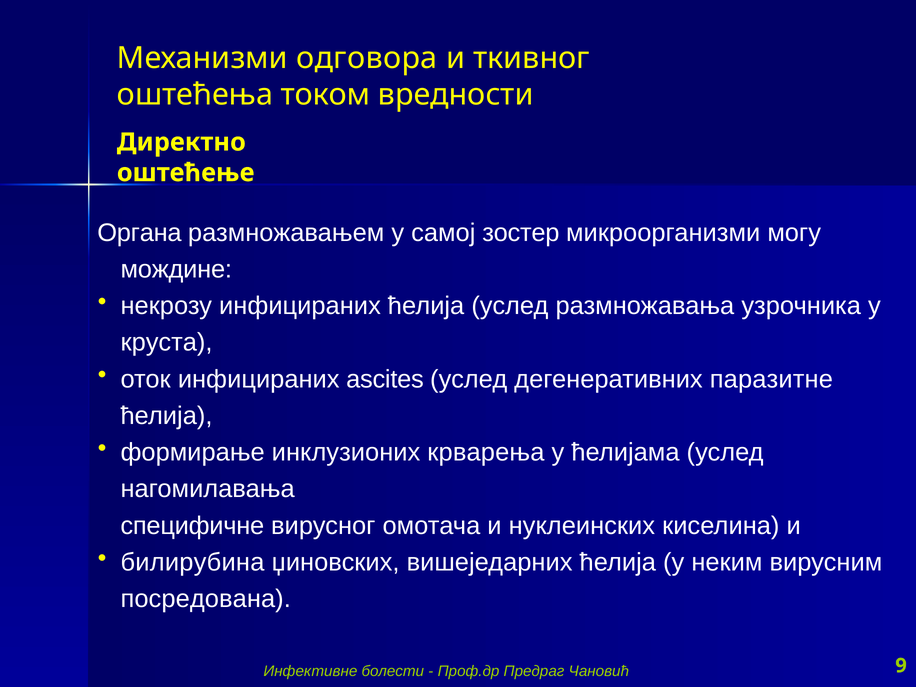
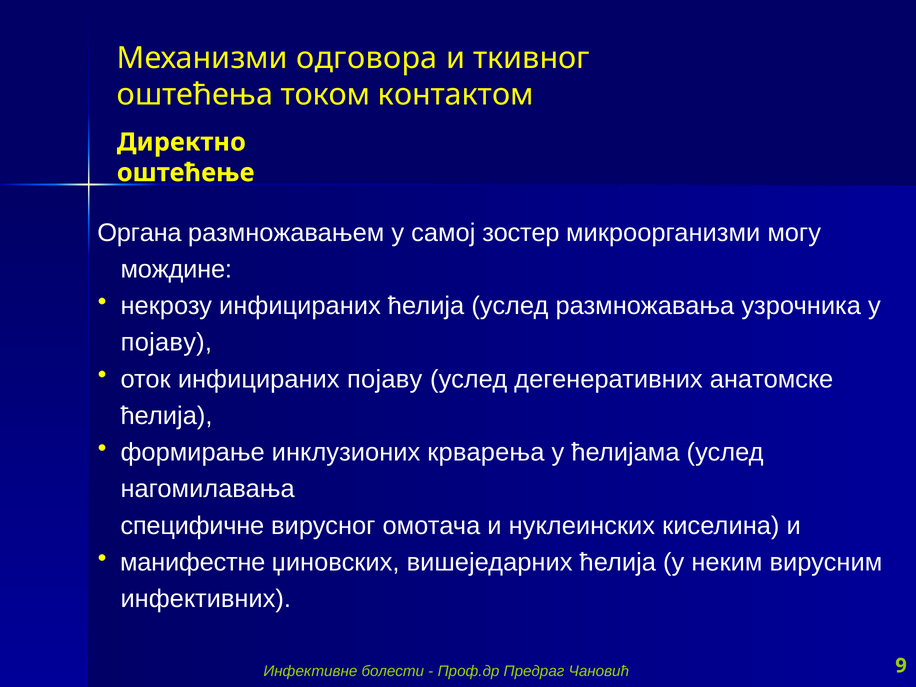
вредности: вредности -> контактом
круста at (167, 343): круста -> појаву
инфицираних ascites: ascites -> појаву
паразитне: паразитне -> анатомске
билирубина: билирубина -> манифестне
посредована: посредована -> инфективних
